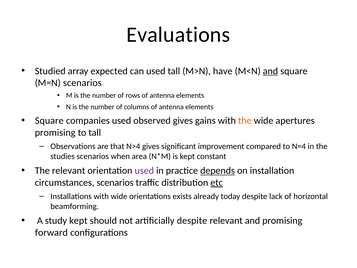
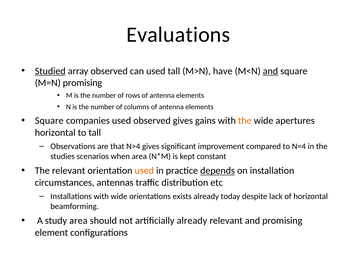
Studied underline: none -> present
array expected: expected -> observed
M=N scenarios: scenarios -> promising
promising at (55, 132): promising -> horizontal
used at (144, 171) colour: purple -> orange
circumstances scenarios: scenarios -> antennas
etc underline: present -> none
study kept: kept -> area
artificially despite: despite -> already
forward: forward -> element
